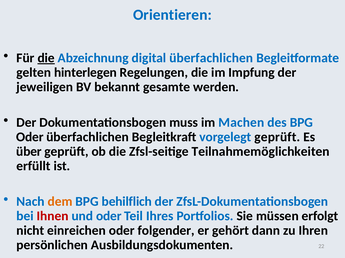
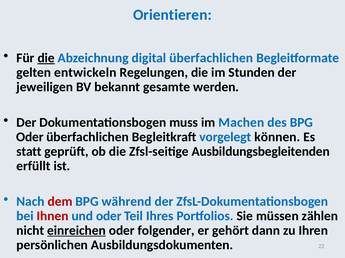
hinterlegen: hinterlegen -> entwickeln
Impfung: Impfung -> Stunden
vorgelegt geprüft: geprüft -> können
über: über -> statt
Teilnahmemöglichkeiten: Teilnahmemöglichkeiten -> Ausbildungsbegleitenden
dem colour: orange -> red
behilflich: behilflich -> während
erfolgt: erfolgt -> zählen
einreichen underline: none -> present
